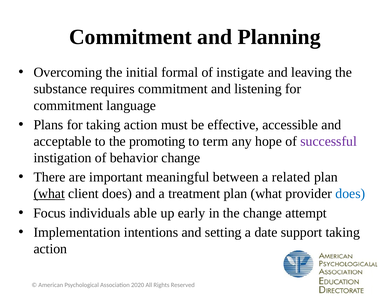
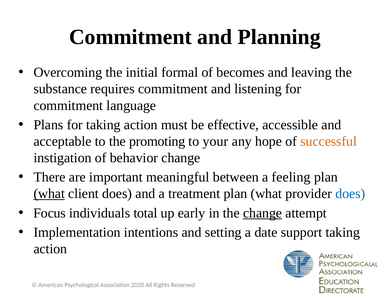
instigate: instigate -> becomes
term: term -> your
successful colour: purple -> orange
related: related -> feeling
able: able -> total
change at (263, 213) underline: none -> present
